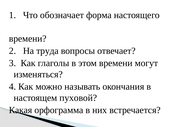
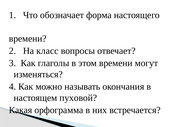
труда: труда -> класс
